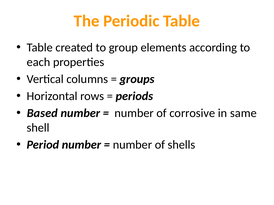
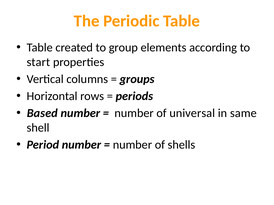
each: each -> start
corrosive: corrosive -> universal
